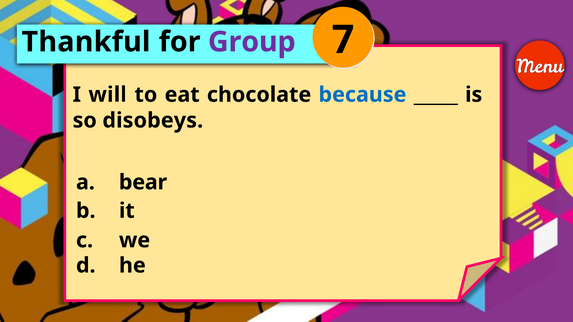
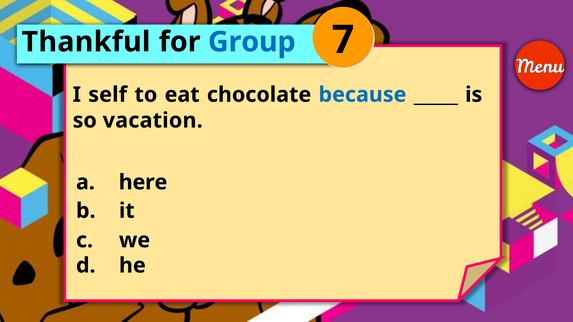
Group colour: purple -> blue
will: will -> self
disobeys: disobeys -> vacation
bear: bear -> here
